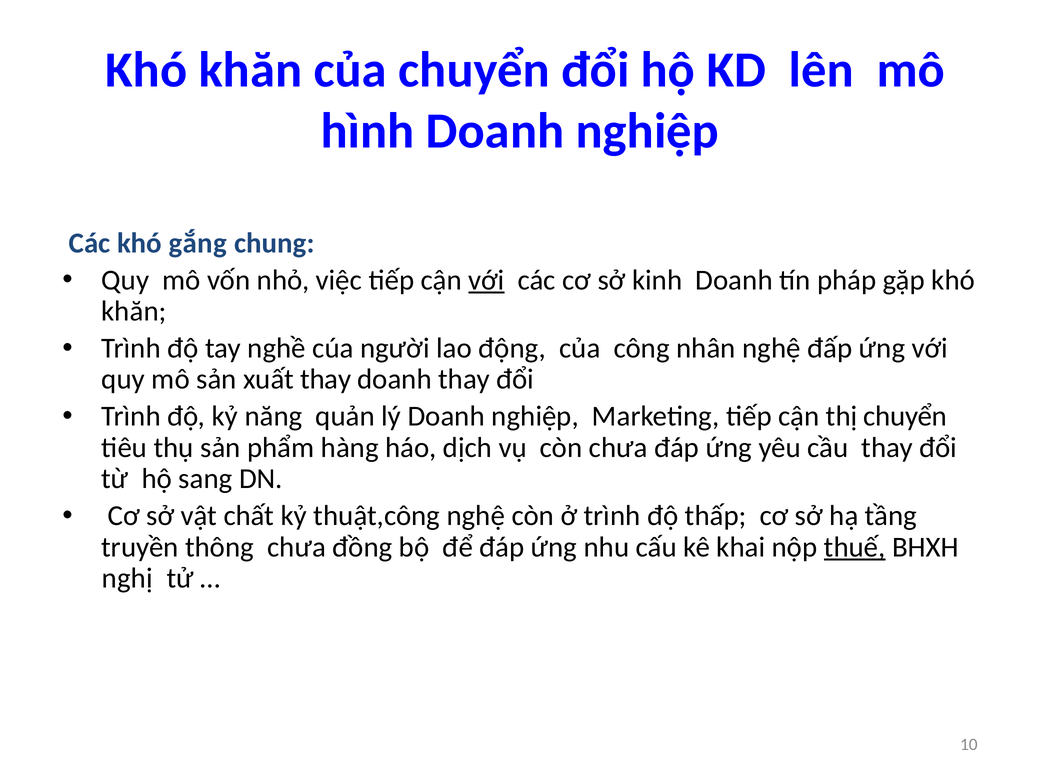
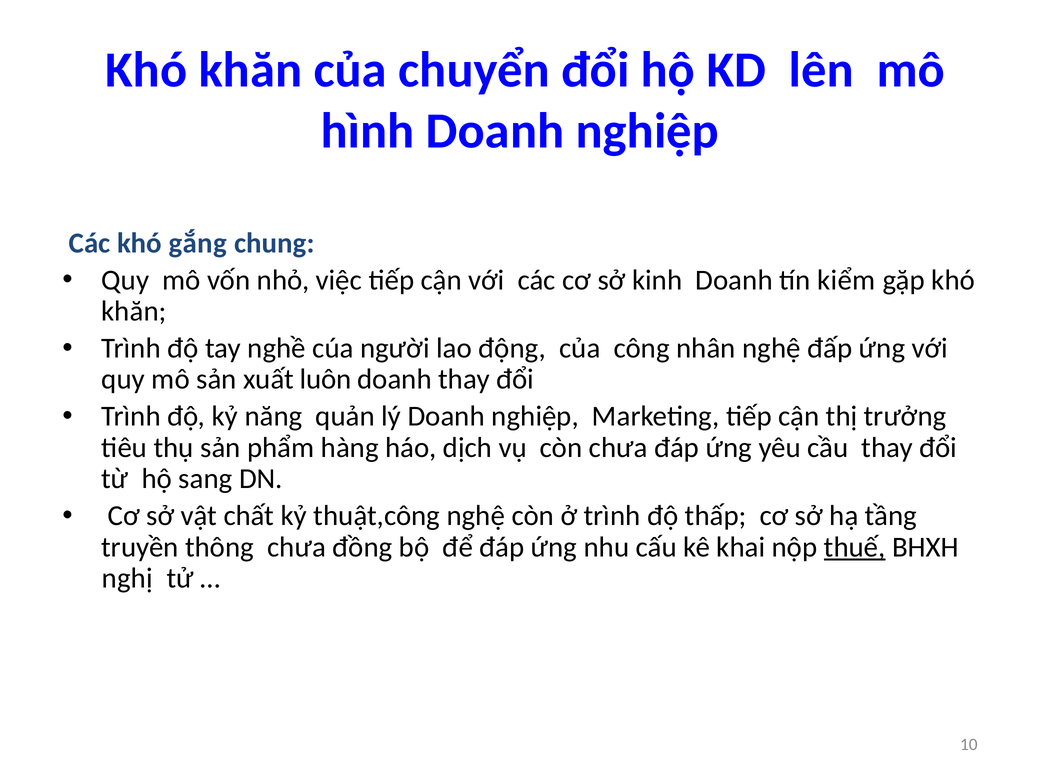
với at (486, 280) underline: present -> none
pháp: pháp -> kiểm
xuất thay: thay -> luôn
thị chuyển: chuyển -> trưởng
